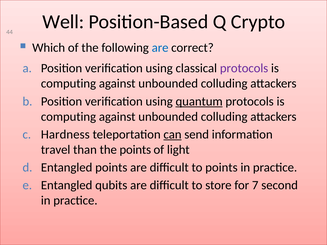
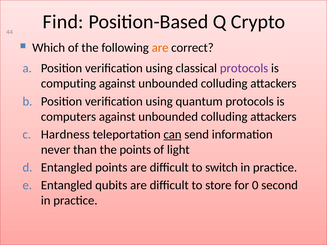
Well: Well -> Find
are at (160, 48) colour: blue -> orange
quantum underline: present -> none
computing at (68, 117): computing -> computers
travel: travel -> never
to points: points -> switch
7: 7 -> 0
